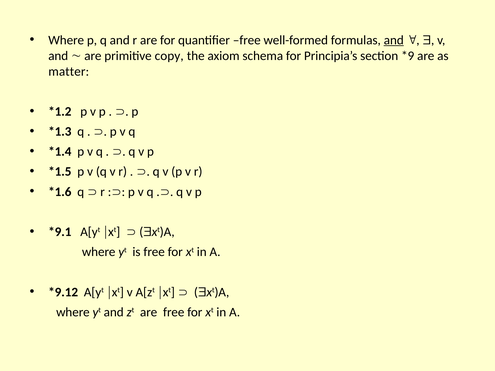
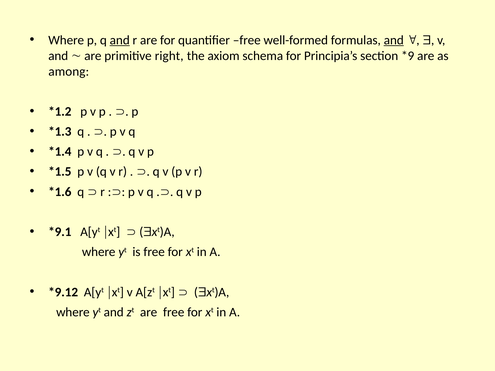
and at (120, 40) underline: none -> present
copy: copy -> right
matter: matter -> among
